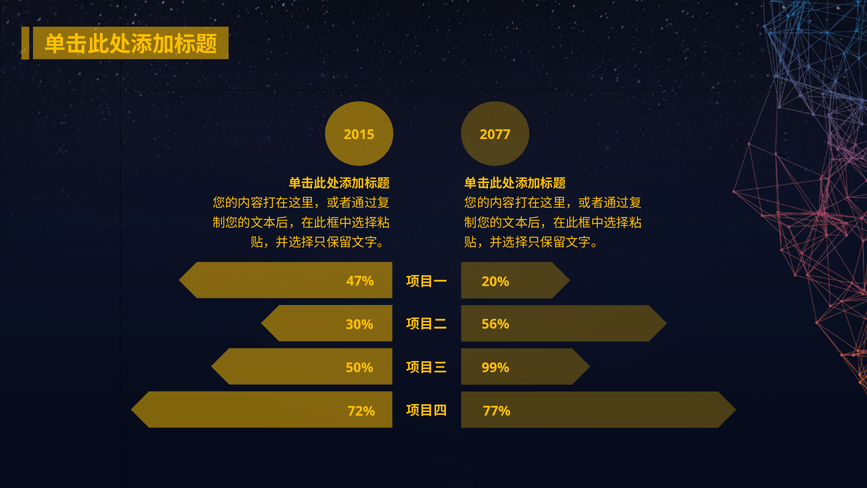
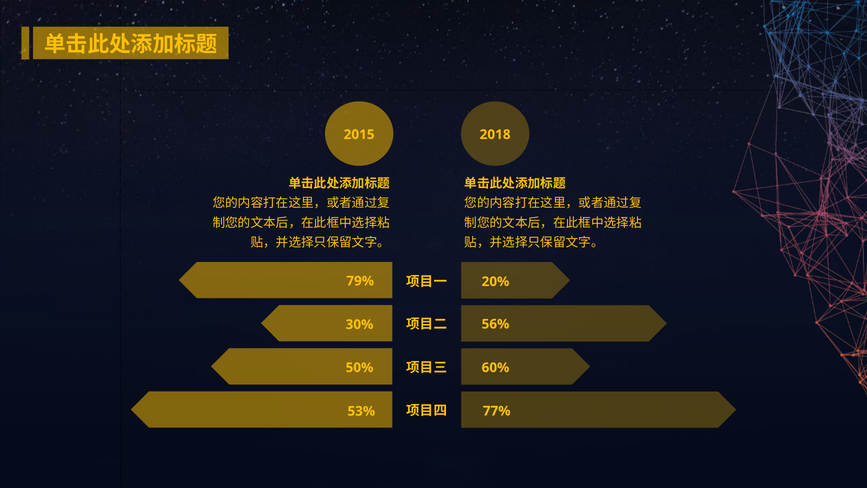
2077: 2077 -> 2018
47%: 47% -> 79%
99%: 99% -> 60%
72%: 72% -> 53%
